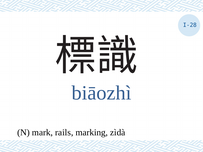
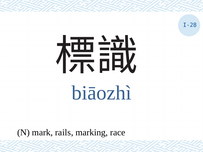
zìdà: zìdà -> race
